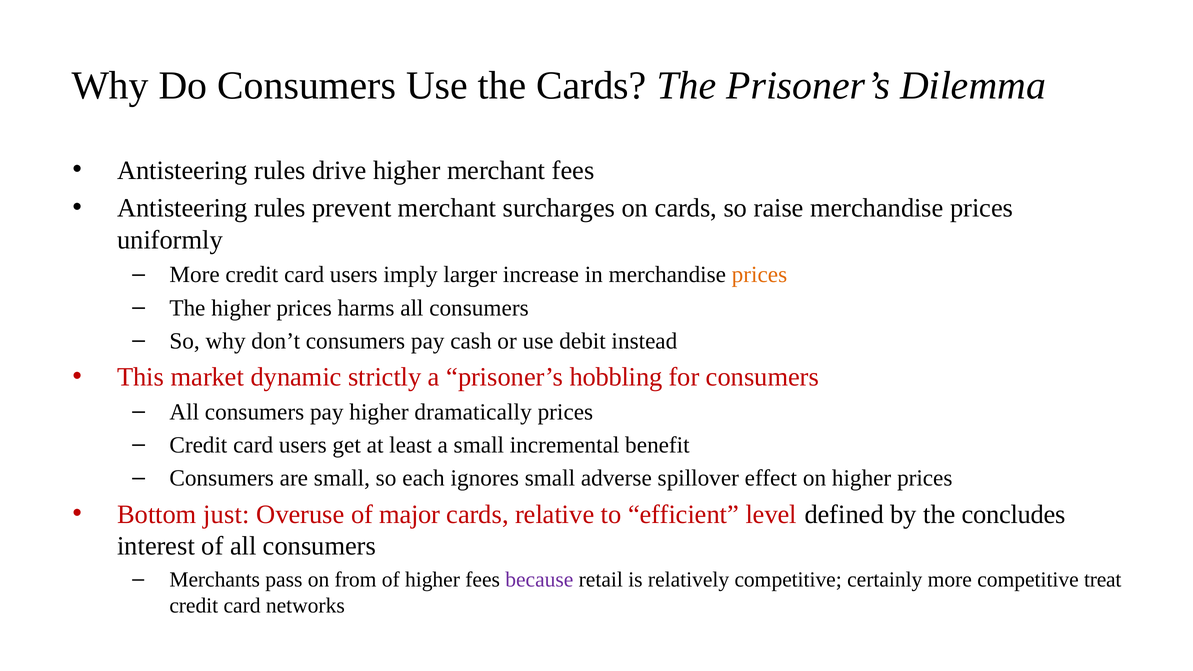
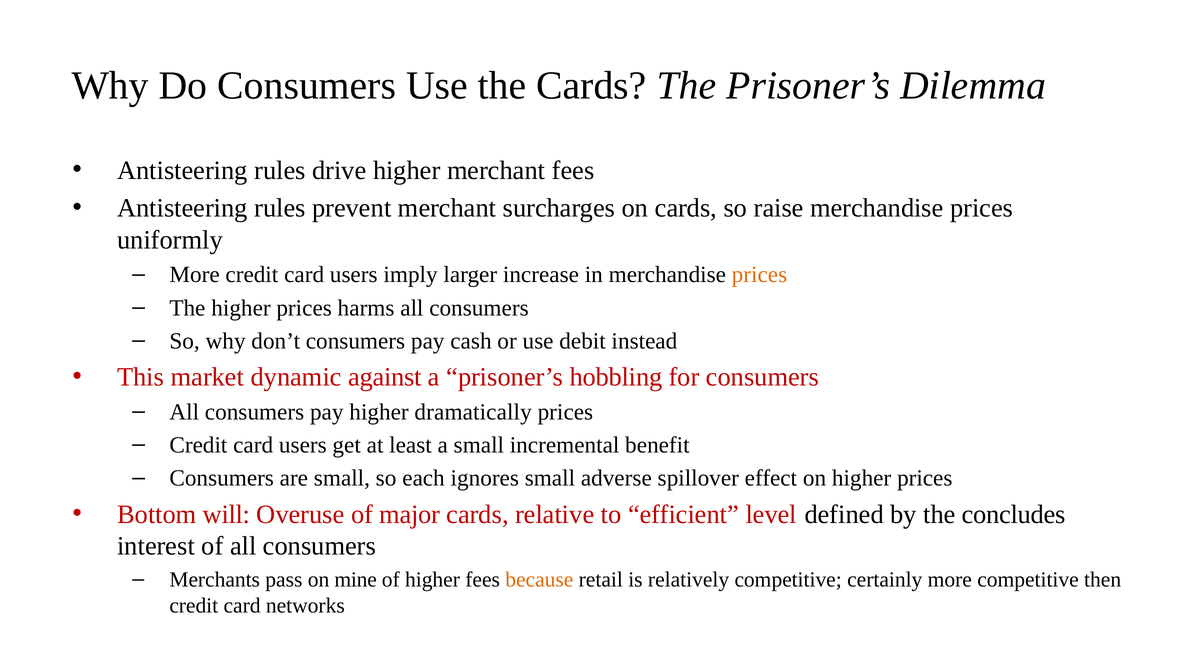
strictly: strictly -> against
just: just -> will
from: from -> mine
because colour: purple -> orange
treat: treat -> then
